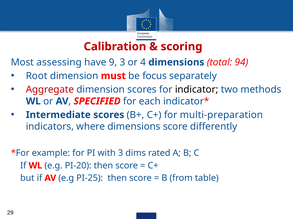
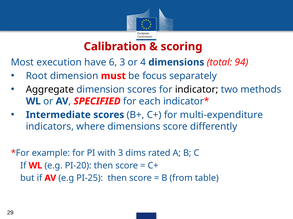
assessing: assessing -> execution
9: 9 -> 6
Aggregate colour: red -> black
multi-preparation: multi-preparation -> multi-expenditure
